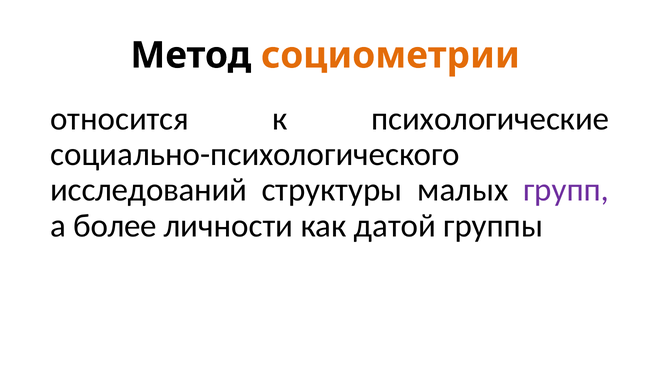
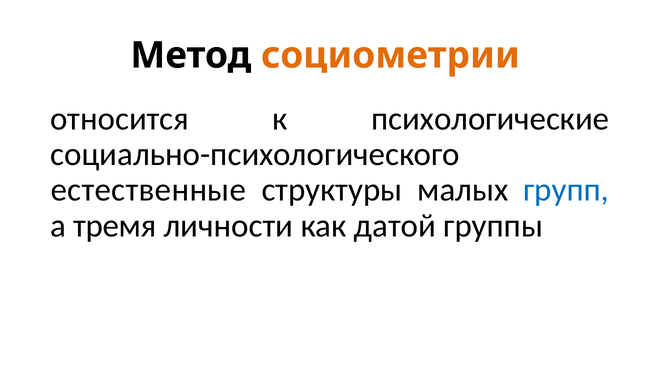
исследований: исследований -> естественные
групп colour: purple -> blue
более: более -> тремя
